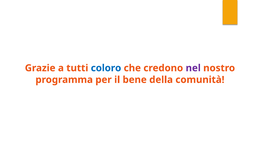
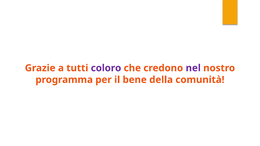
coloro colour: blue -> purple
